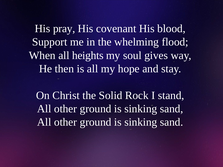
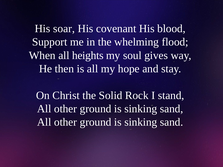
pray: pray -> soar
